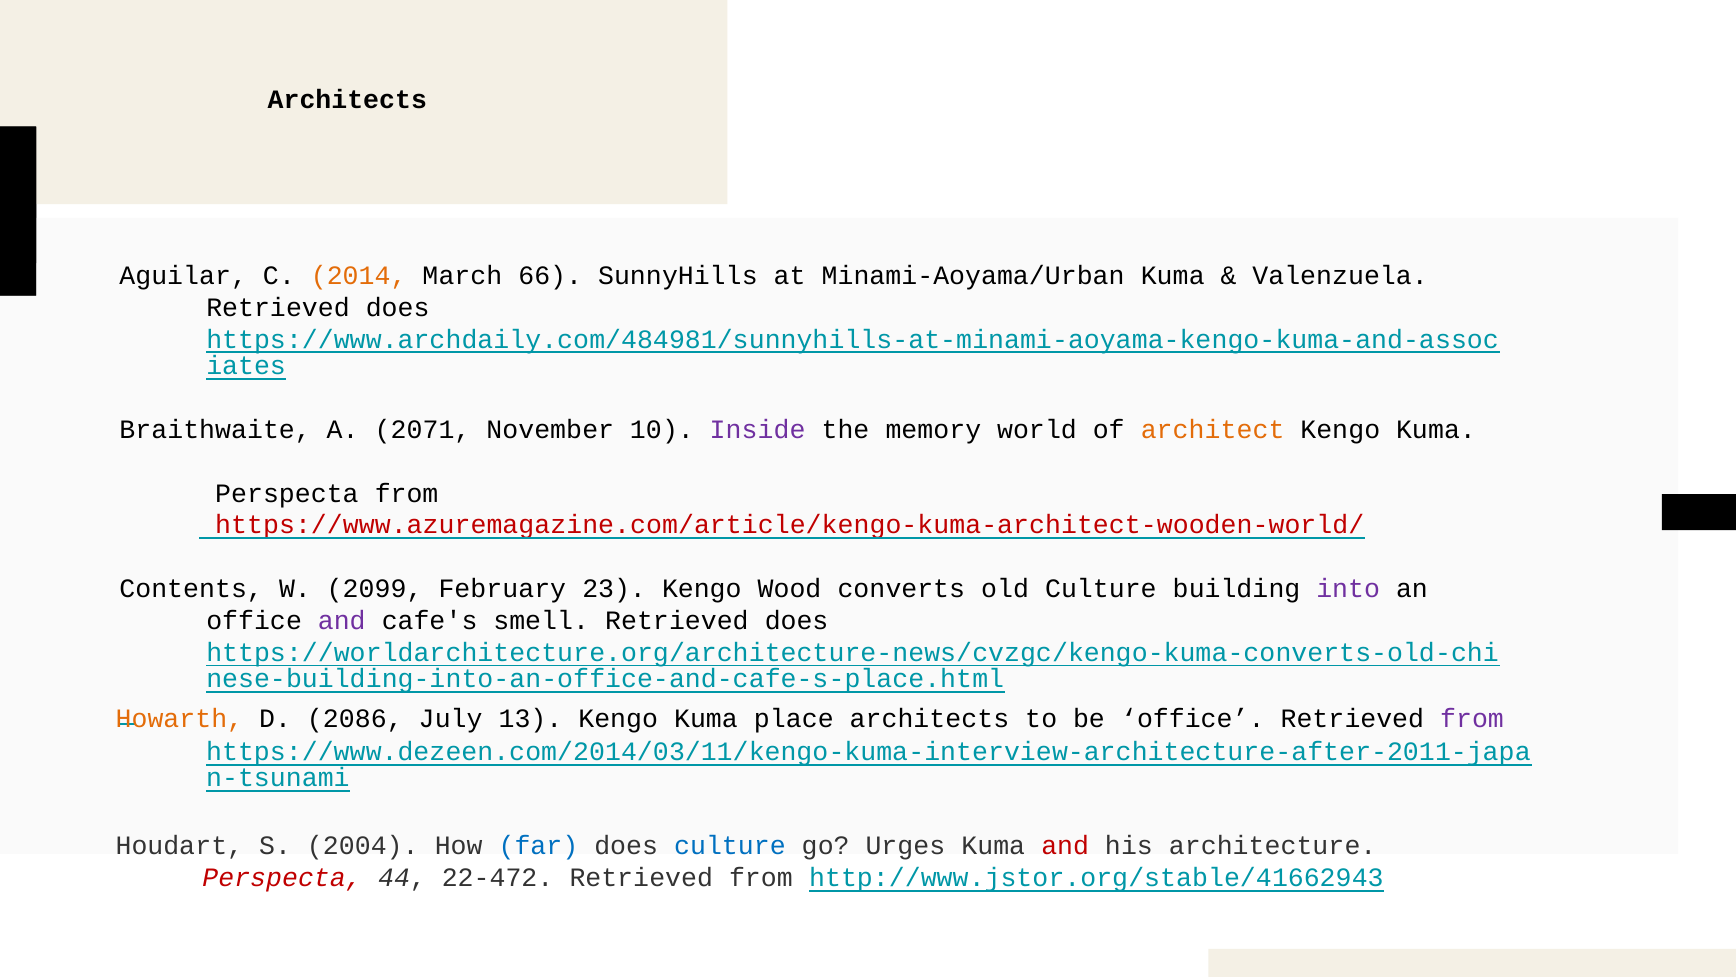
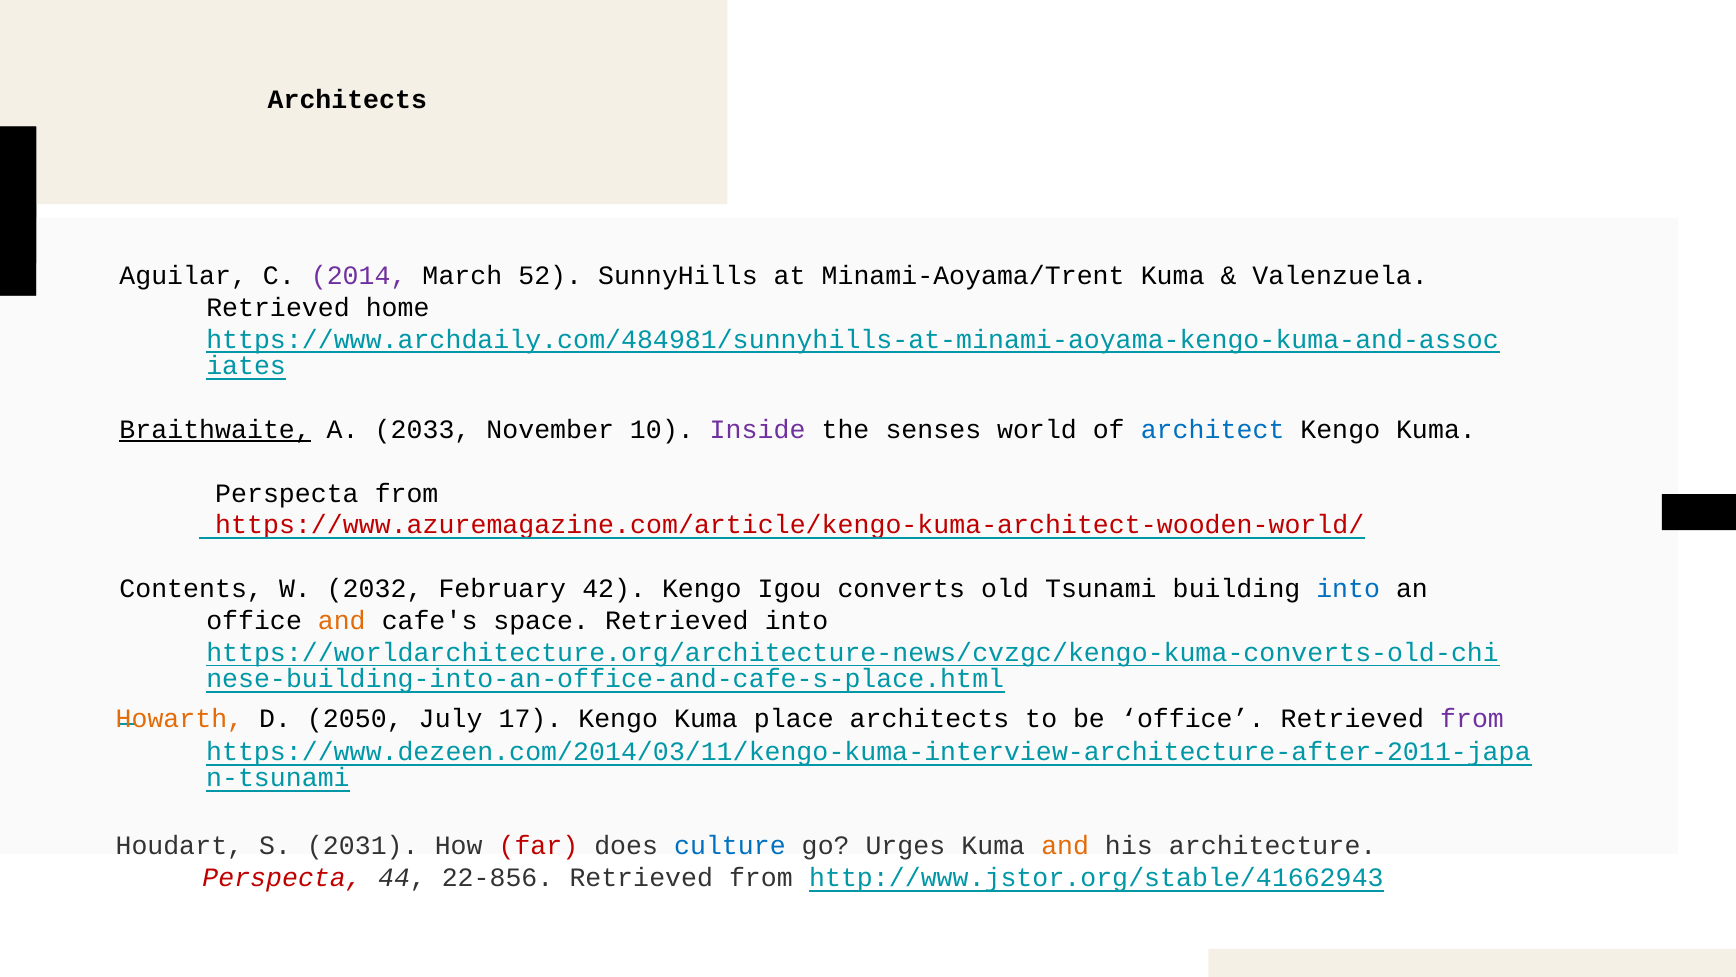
2014 colour: orange -> purple
66: 66 -> 52
Minami-Aoyama/Urban: Minami-Aoyama/Urban -> Minami-Aoyama/Trent
does at (398, 307): does -> home
Braithwaite underline: none -> present
2071: 2071 -> 2033
memory: memory -> senses
architect colour: orange -> blue
2099: 2099 -> 2032
23: 23 -> 42
Wood: Wood -> Igou
old Culture: Culture -> Tsunami
into at (1348, 589) colour: purple -> blue
and at (342, 620) colour: purple -> orange
smell: smell -> space
does at (797, 620): does -> into
2086: 2086 -> 2050
13: 13 -> 17
2004: 2004 -> 2031
far colour: blue -> red
and at (1065, 845) colour: red -> orange
22-472: 22-472 -> 22-856
